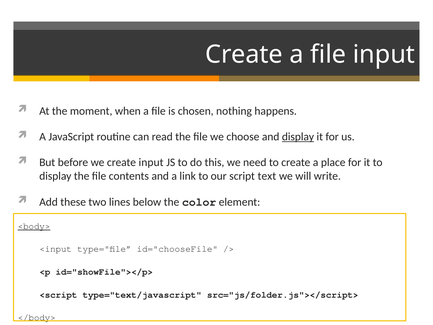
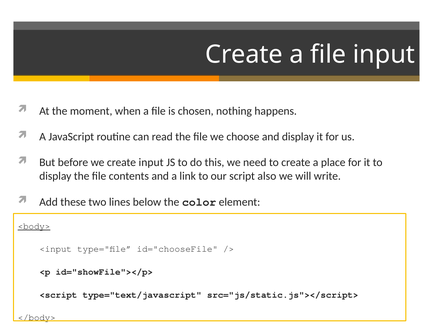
display at (298, 137) underline: present -> none
text: text -> also
src="js/folder.js"></script>: src="js/folder.js"></script> -> src="js/static.js"></script>
